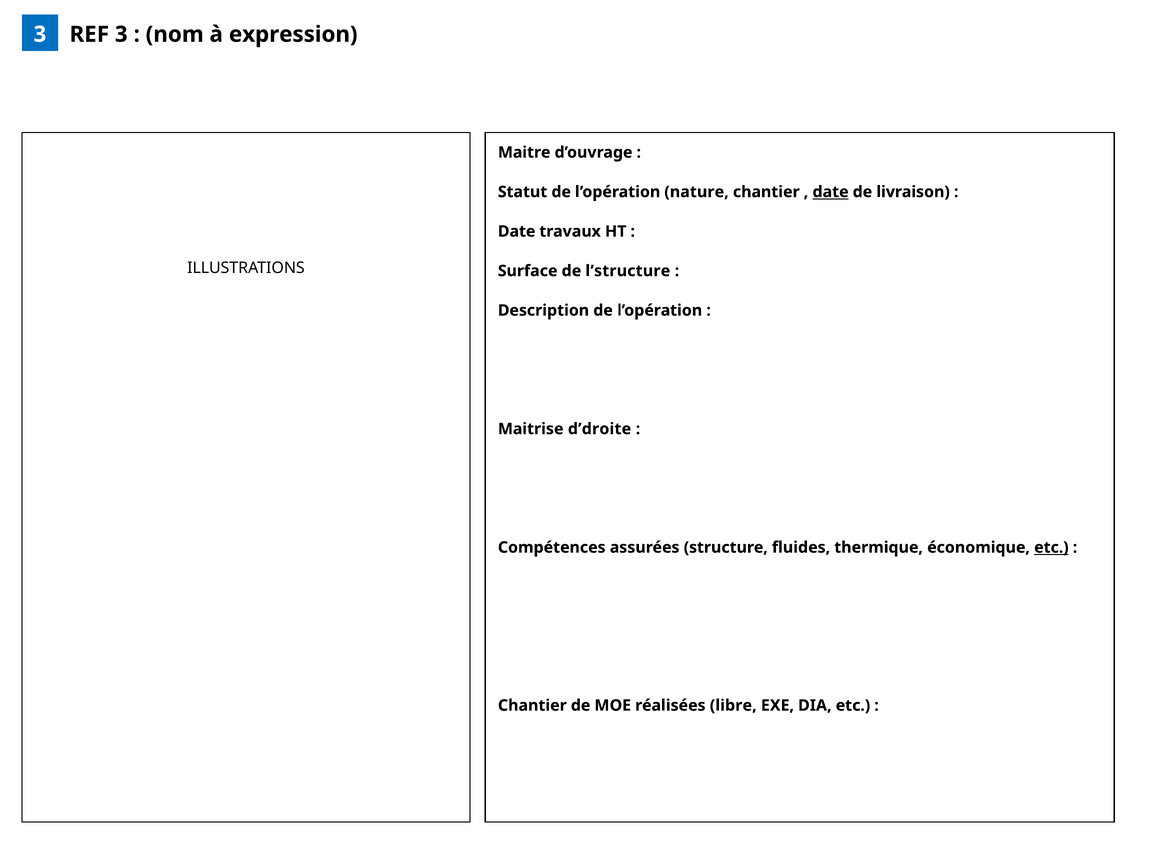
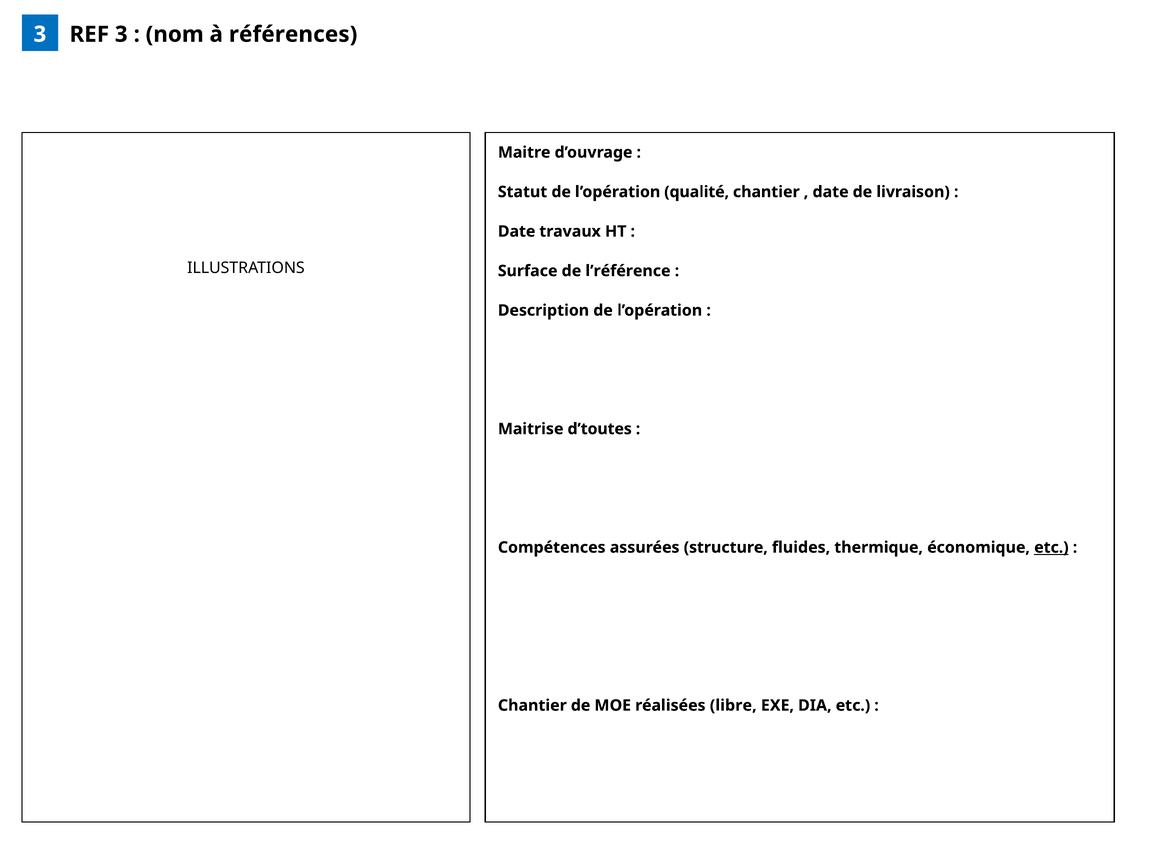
expression: expression -> références
nature: nature -> qualité
date at (831, 192) underline: present -> none
l’structure: l’structure -> l’référence
d’droite: d’droite -> d’toutes
